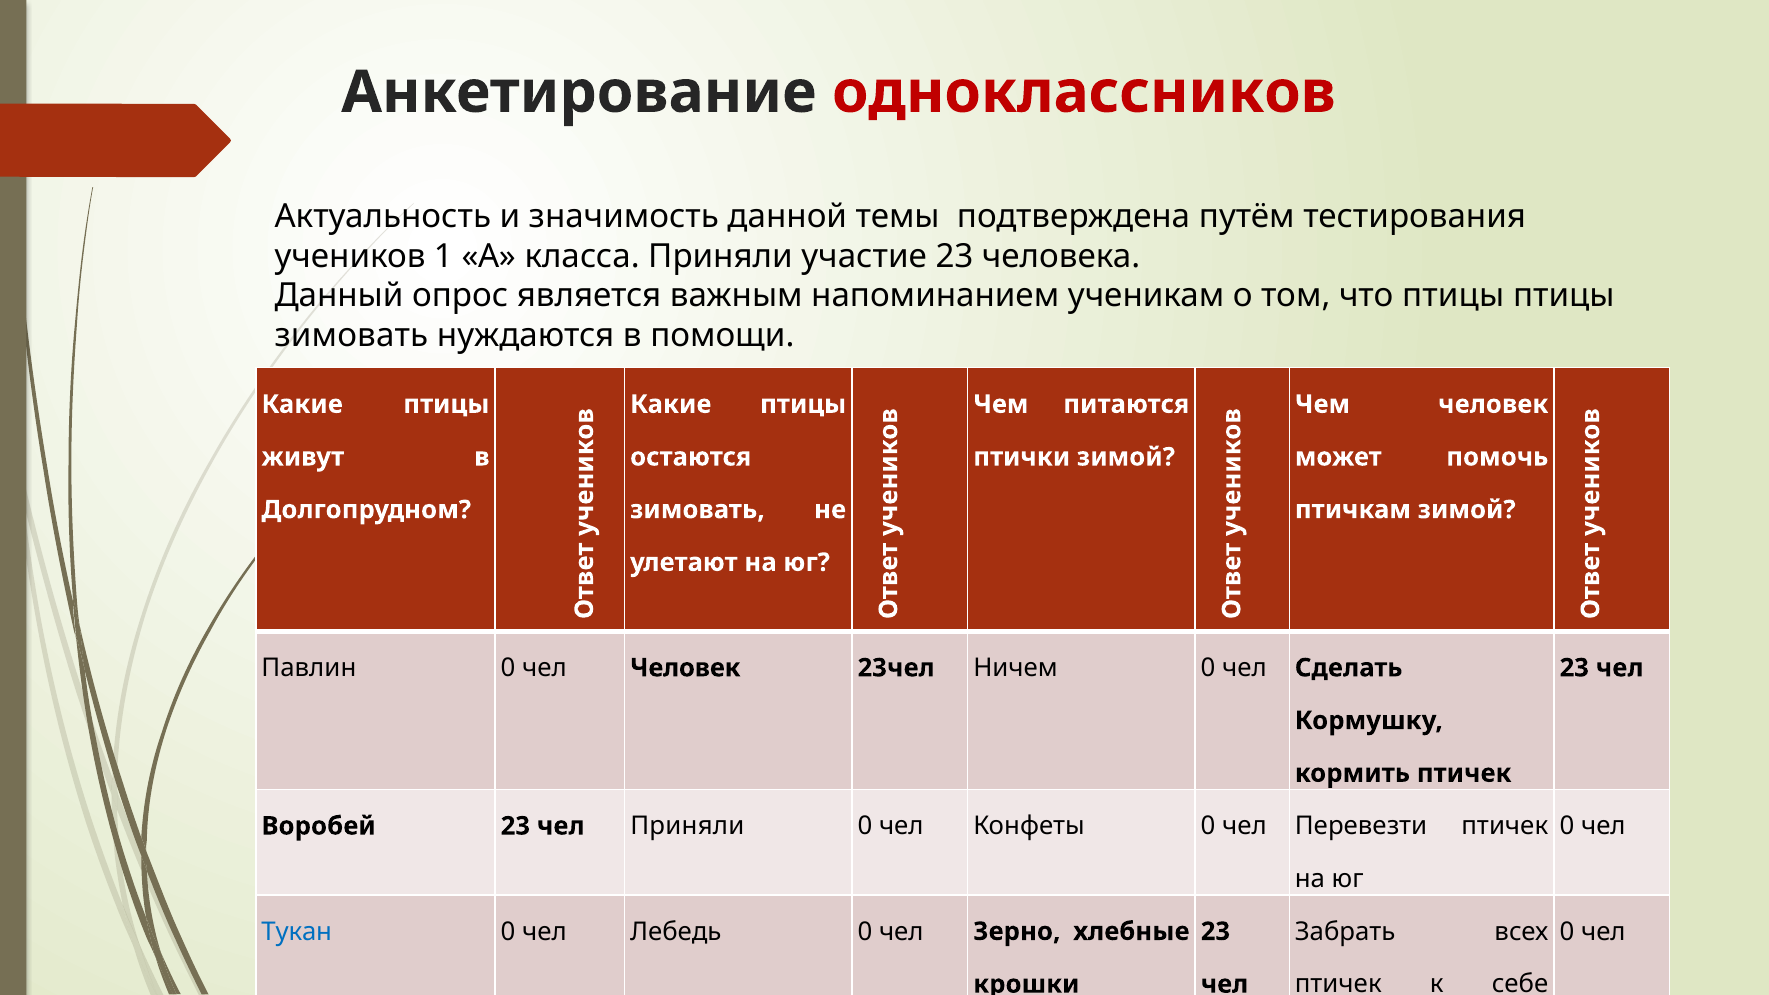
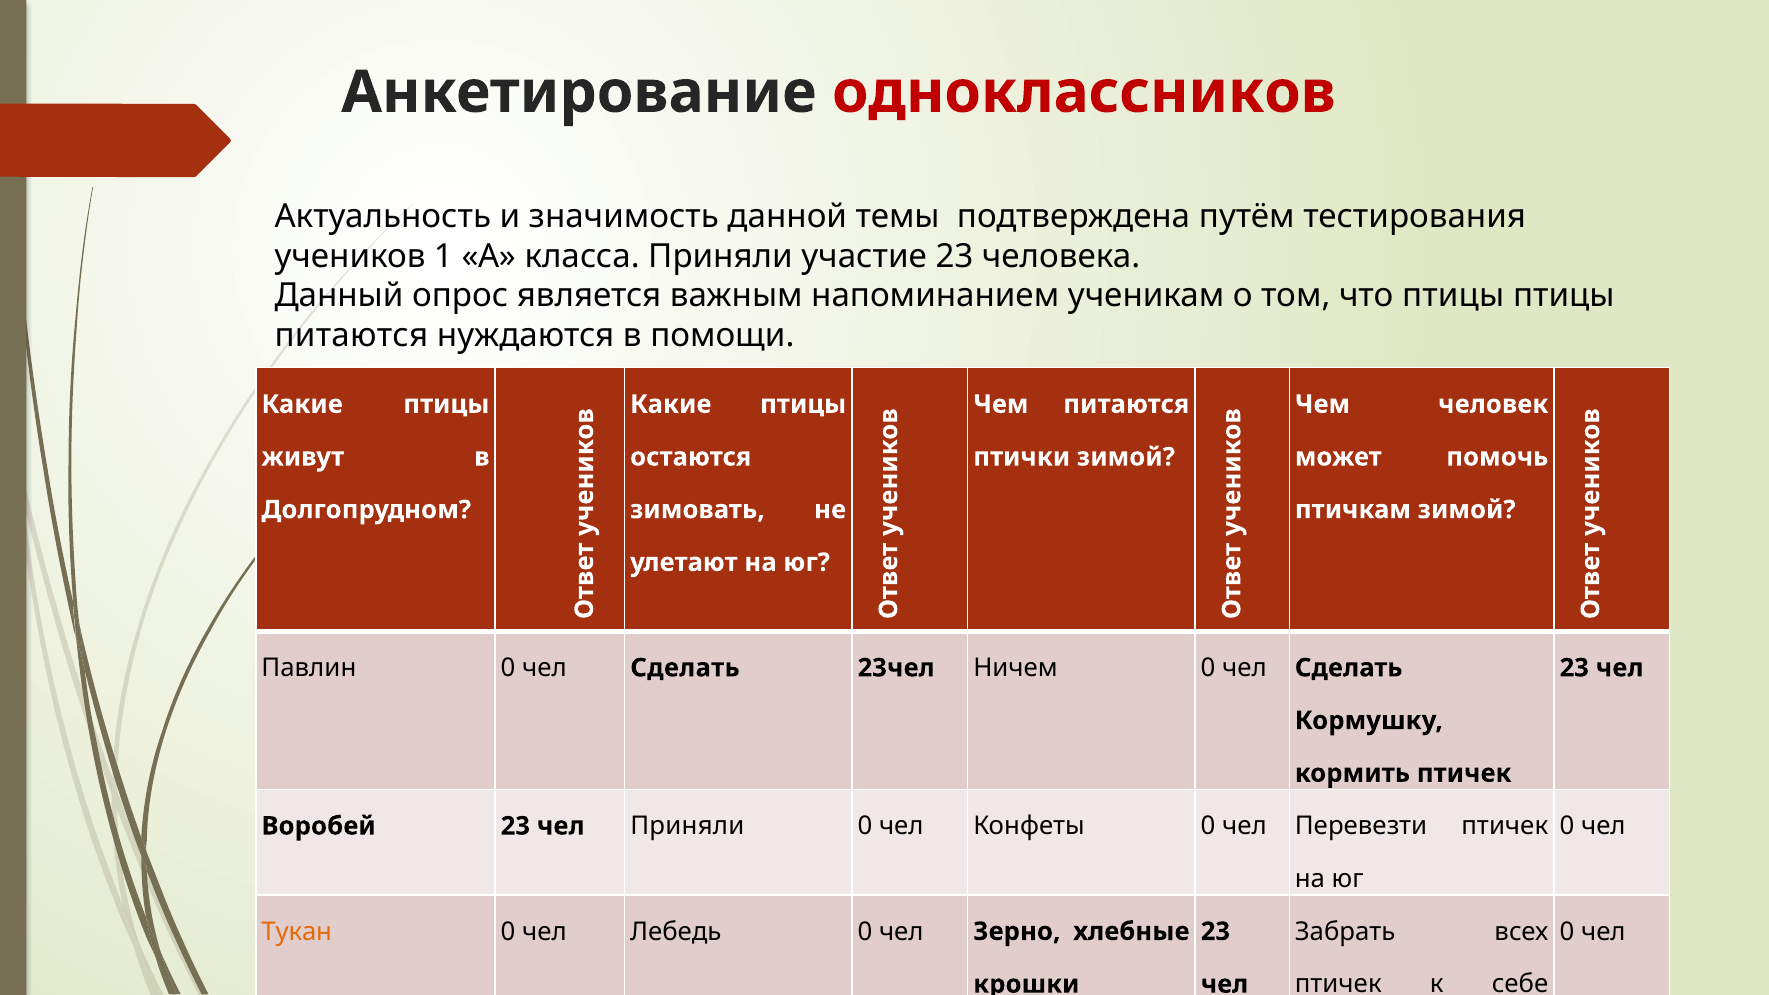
зимовать at (351, 336): зимовать -> питаются
Павлин 0 чел Человек: Человек -> Сделать
Тукан colour: blue -> orange
